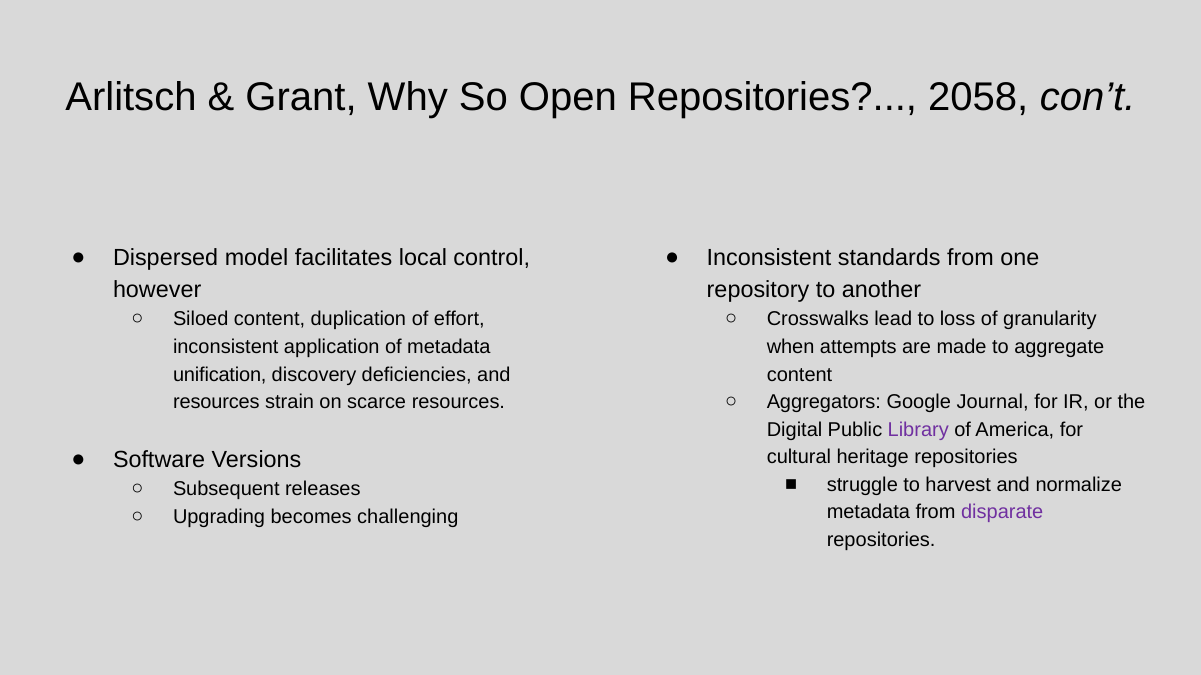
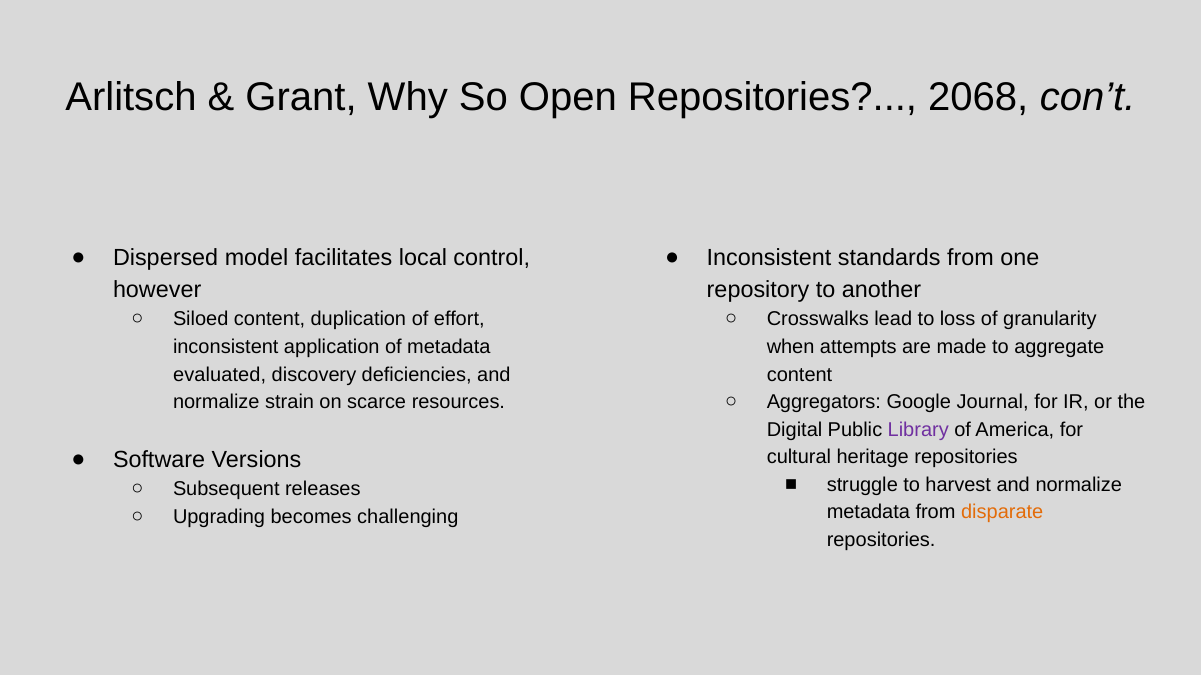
2058: 2058 -> 2068
unification: unification -> evaluated
resources at (216, 402): resources -> normalize
disparate colour: purple -> orange
